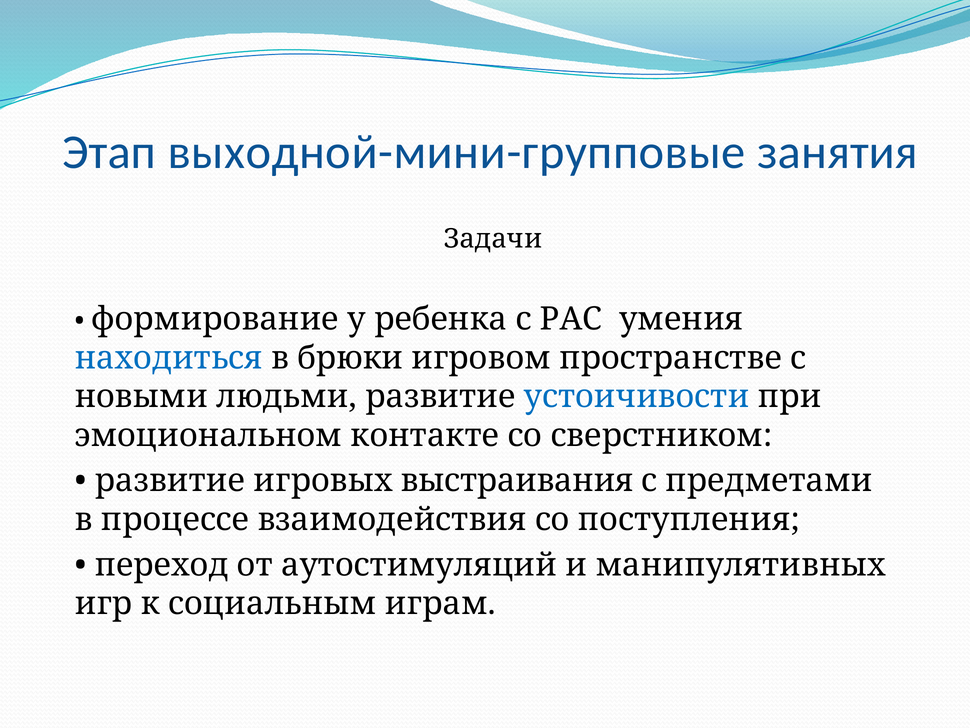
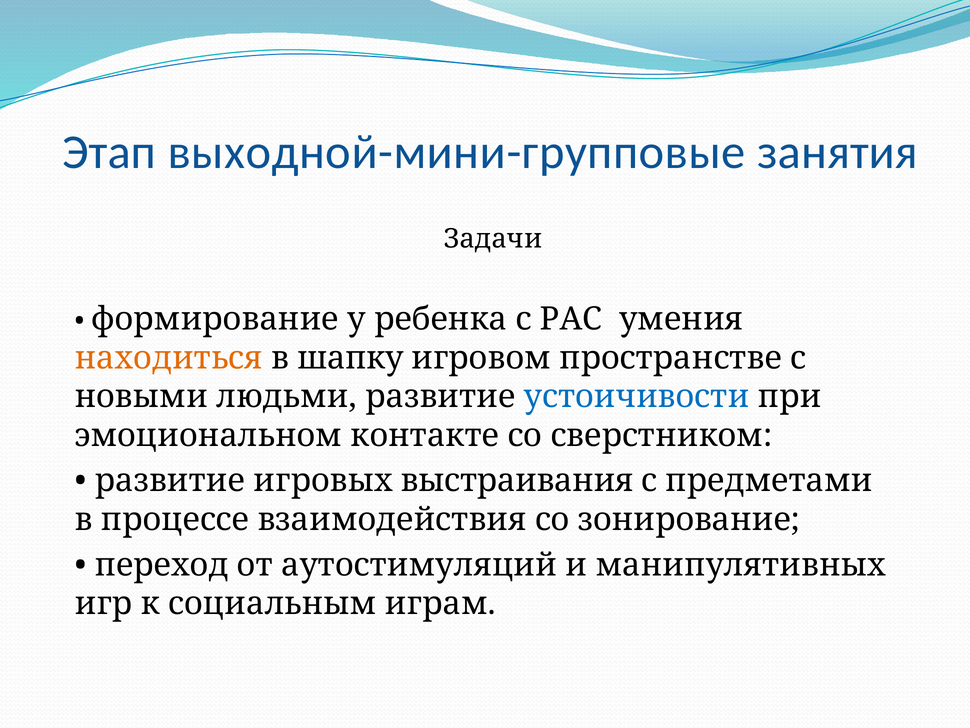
находиться colour: blue -> orange
брюки: брюки -> шапку
поступления: поступления -> зонирование
